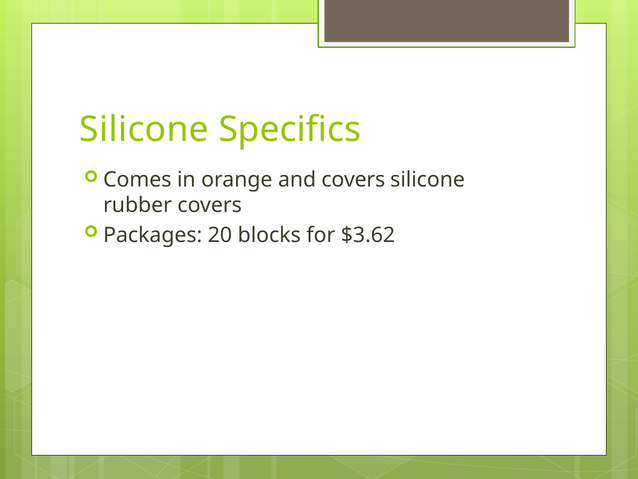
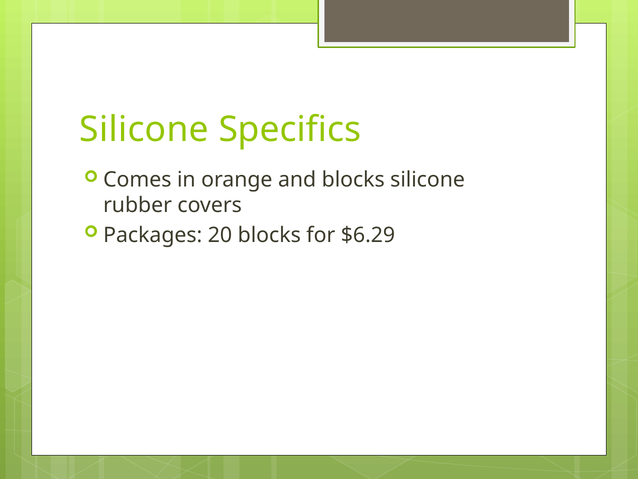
and covers: covers -> blocks
$3.62: $3.62 -> $6.29
